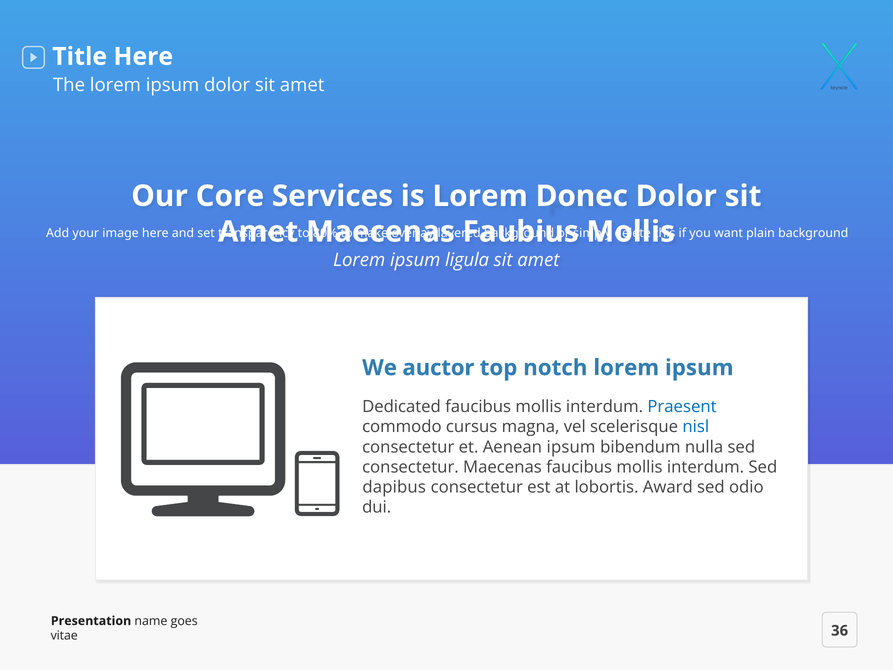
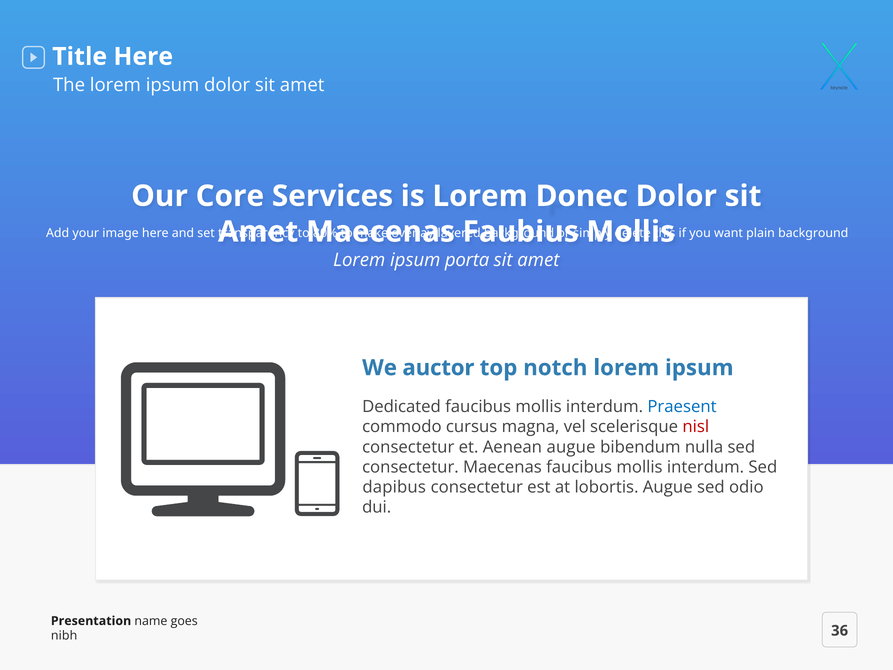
ligula: ligula -> porta
nisl colour: blue -> red
Aenean ipsum: ipsum -> augue
lobortis Award: Award -> Augue
vitae: vitae -> nibh
